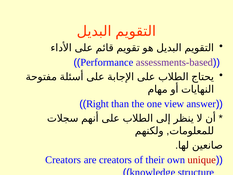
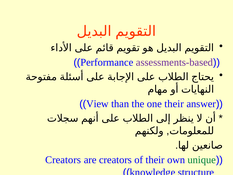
Right: Right -> View
one view: view -> their
unique colour: red -> green
